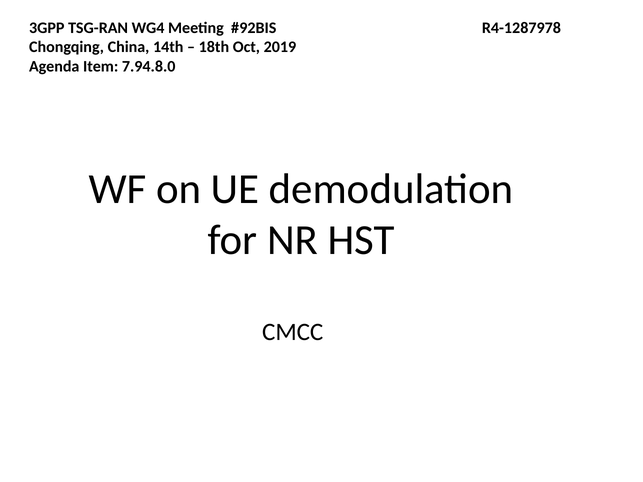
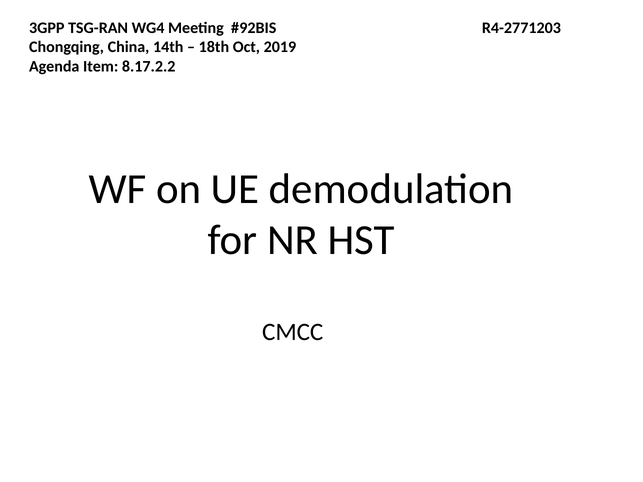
R4-1287978: R4-1287978 -> R4-2771203
7.94.8.0: 7.94.8.0 -> 8.17.2.2
